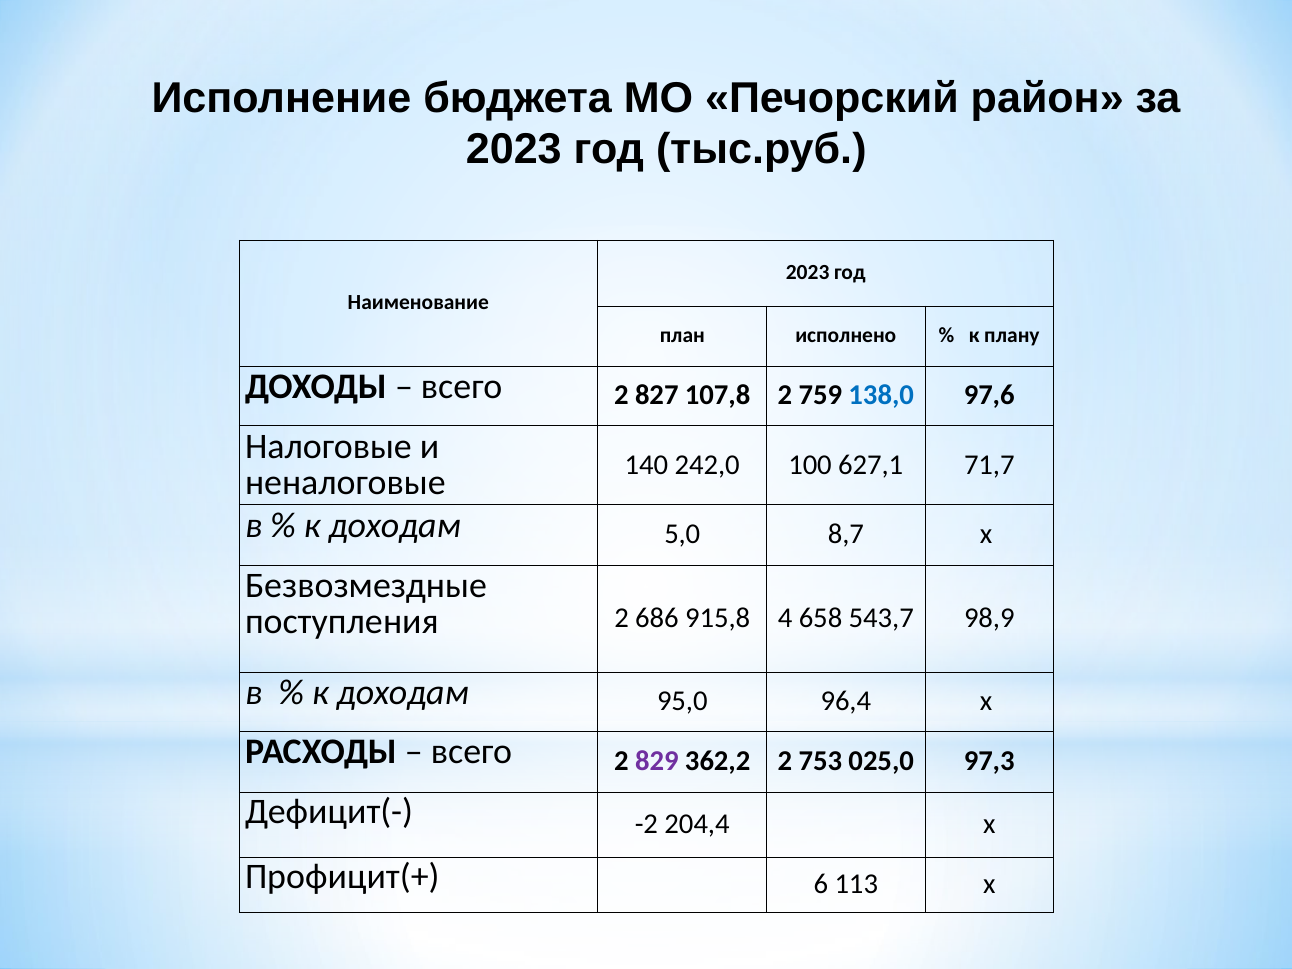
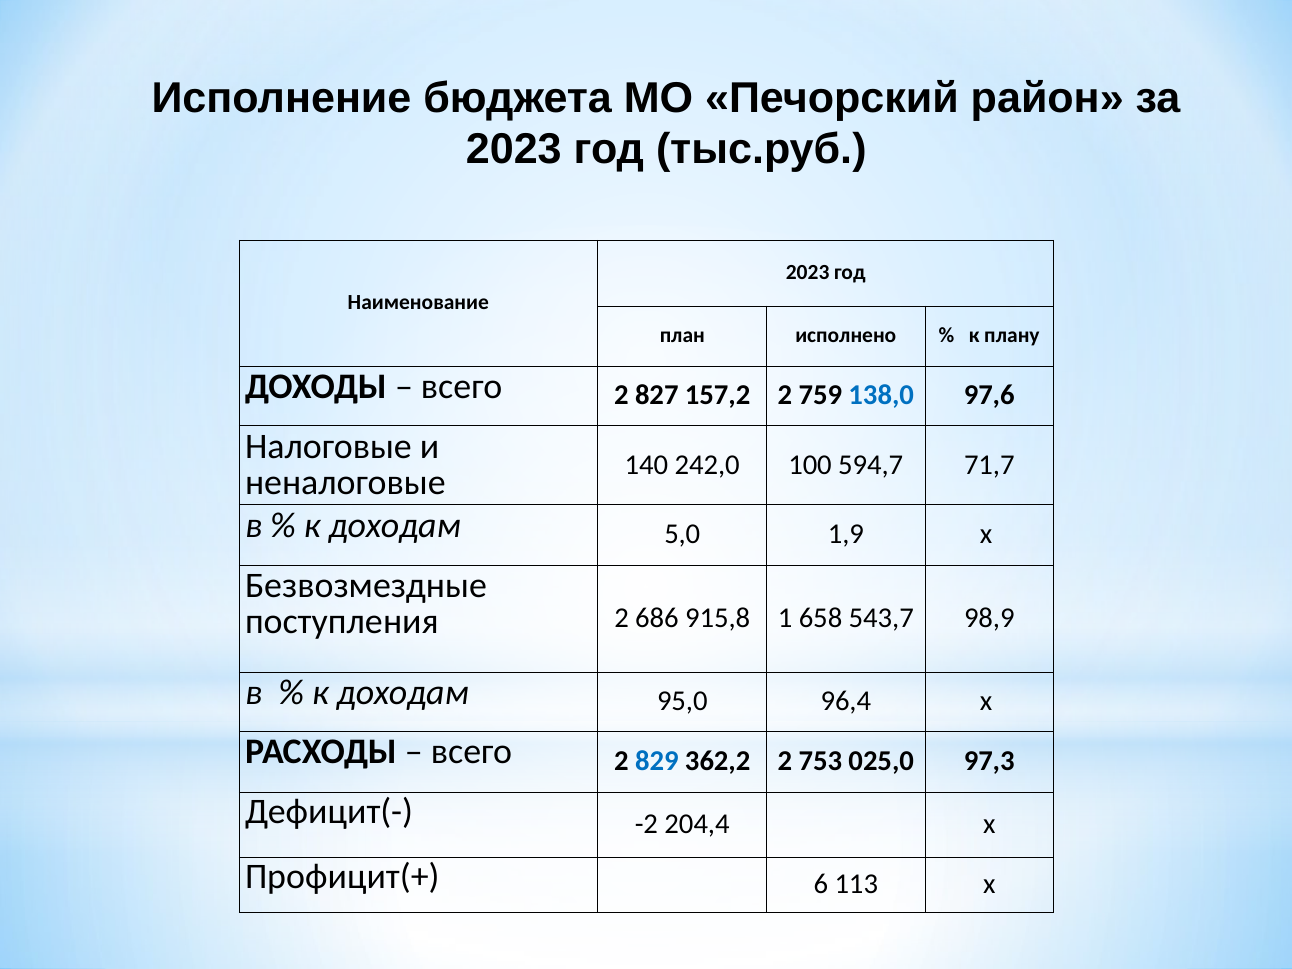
107,8: 107,8 -> 157,2
627,1: 627,1 -> 594,7
8,7: 8,7 -> 1,9
4: 4 -> 1
829 colour: purple -> blue
